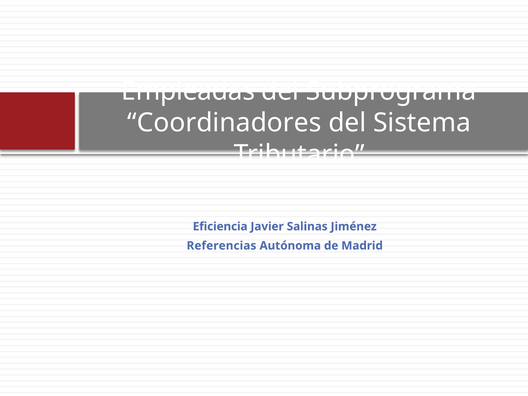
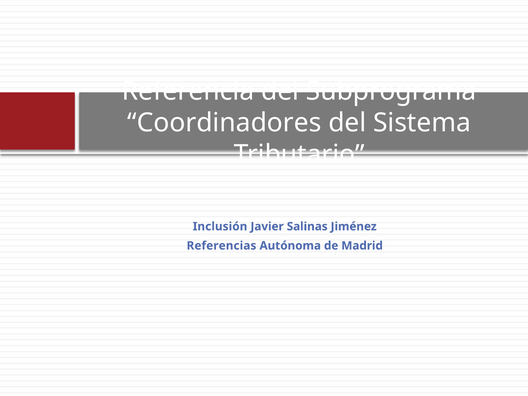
Empleadas: Empleadas -> Referencia
Eficiencia: Eficiencia -> Inclusión
